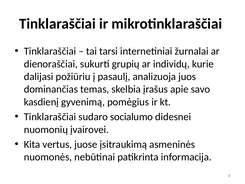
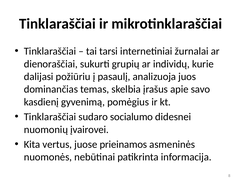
įsitraukimą: įsitraukimą -> prieinamos
